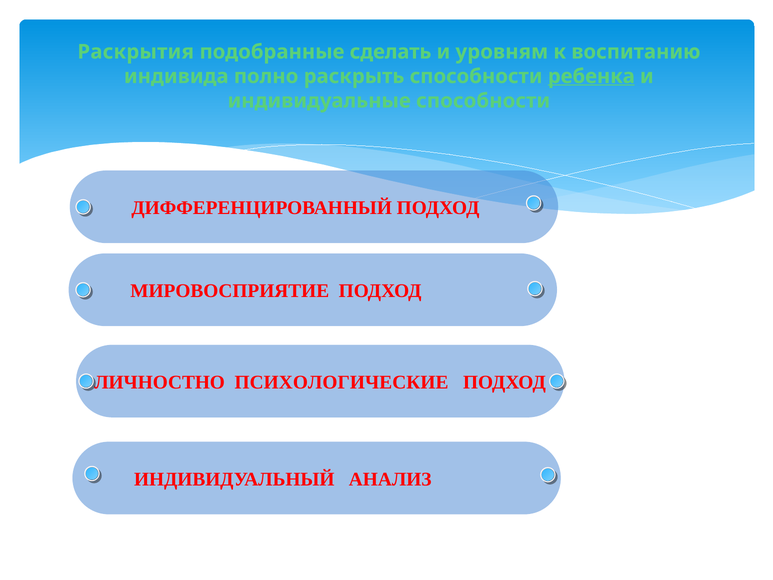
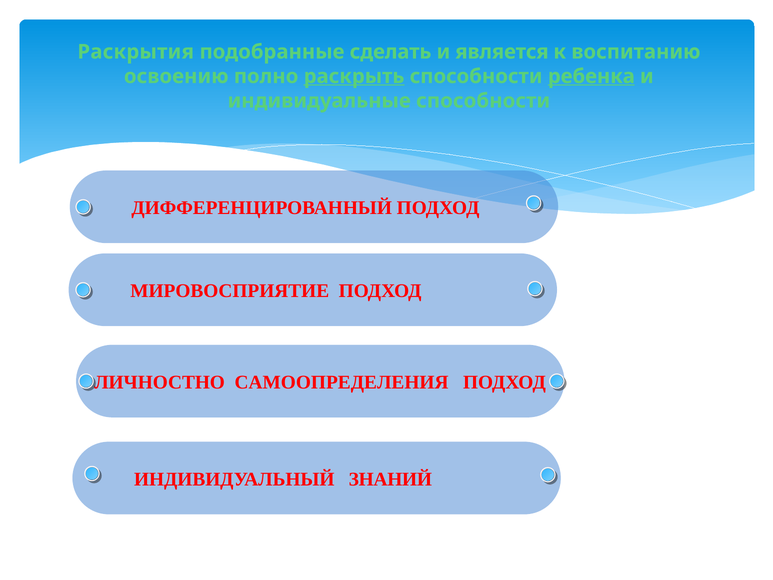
уровням: уровням -> является
индивида: индивида -> освоению
раскрыть underline: none -> present
ПСИХОЛОГИЧЕСКИЕ: ПСИХОЛОГИЧЕСКИЕ -> САМООПРЕДЕЛЕНИЯ
АНАЛИЗ: АНАЛИЗ -> ЗНАНИЙ
